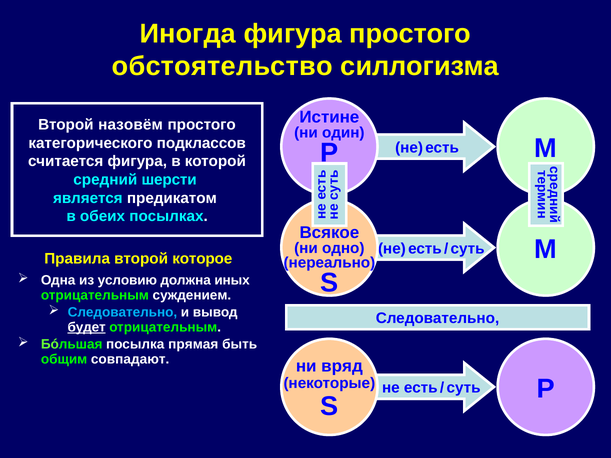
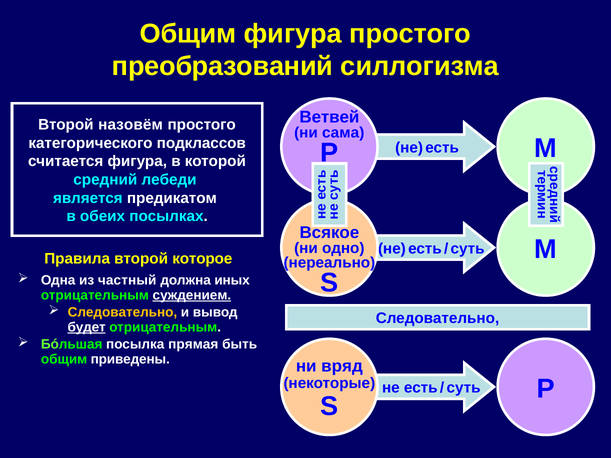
Иногда at (188, 34): Иногда -> Общим
обстоятельство: обстоятельство -> преобразований
Истине: Истине -> Ветвей
один: один -> сама
шерсти: шерсти -> лебеди
условию: условию -> частный
суждением underline: none -> present
Следовательно at (122, 313) colour: light blue -> yellow
совпадают: совпадают -> приведены
